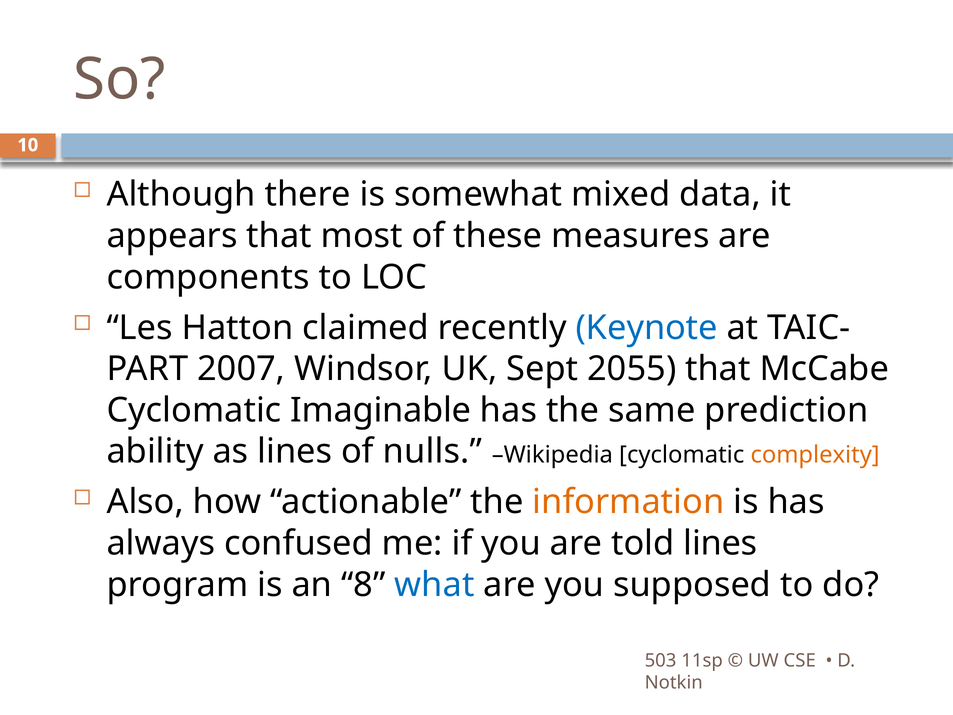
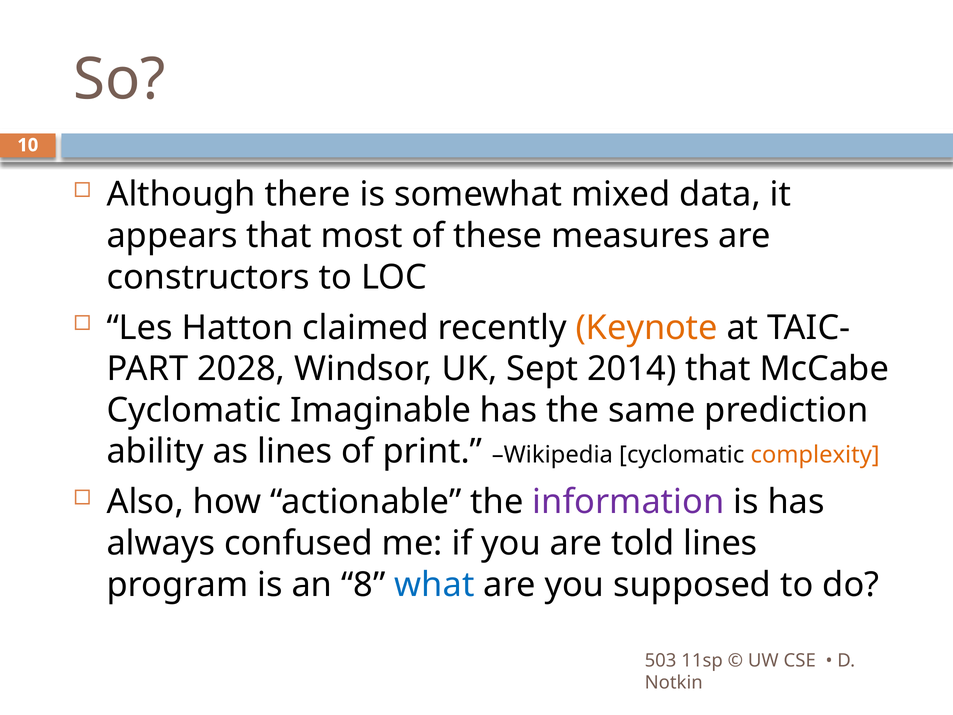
components: components -> constructors
Keynote colour: blue -> orange
2007: 2007 -> 2028
2055: 2055 -> 2014
nulls: nulls -> print
information colour: orange -> purple
